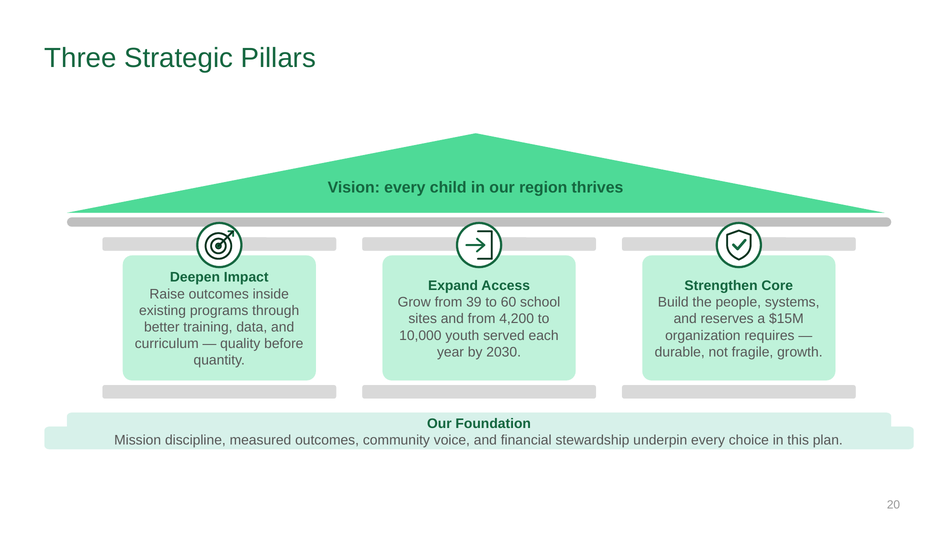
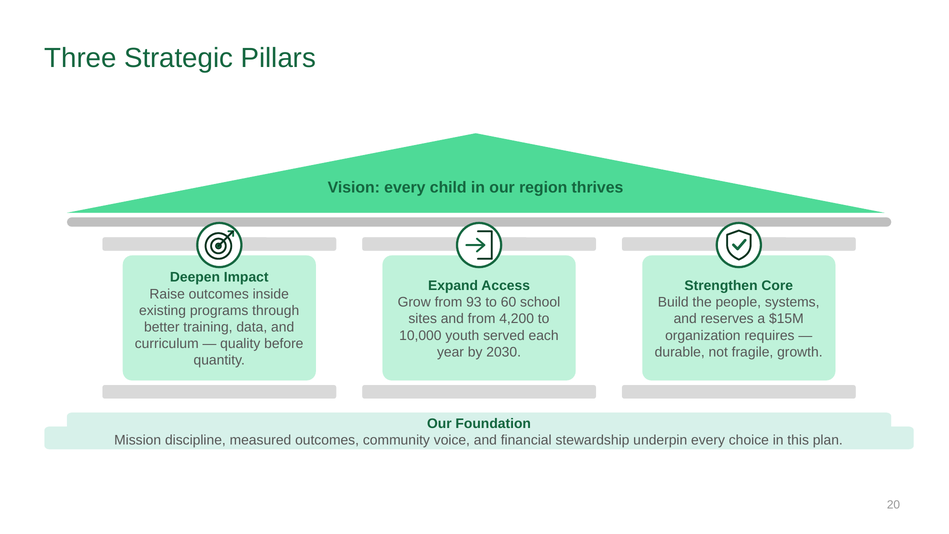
39: 39 -> 93
